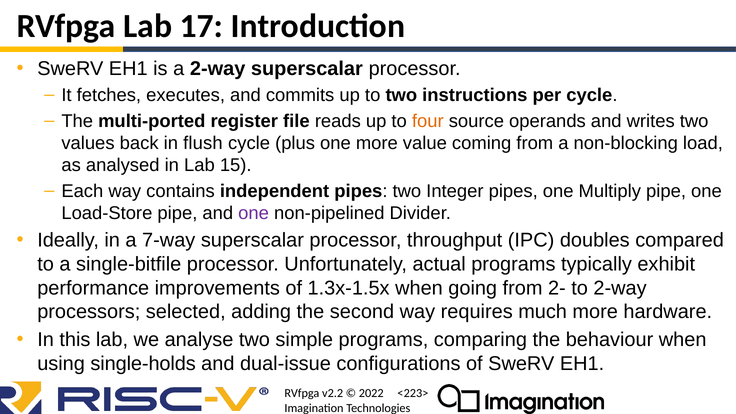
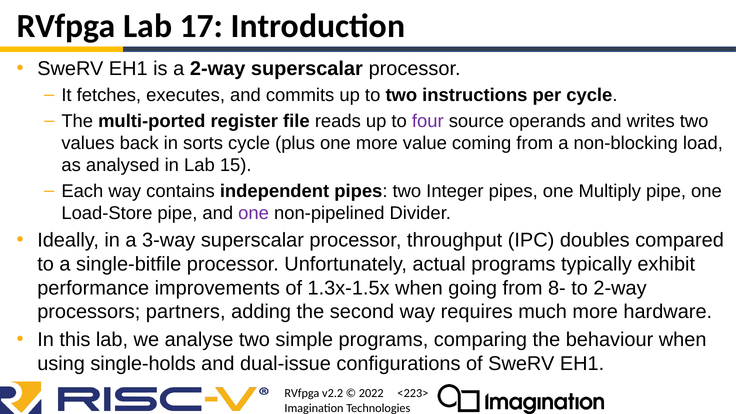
four colour: orange -> purple
flush: flush -> sorts
7-way: 7-way -> 3-way
2-: 2- -> 8-
selected: selected -> partners
